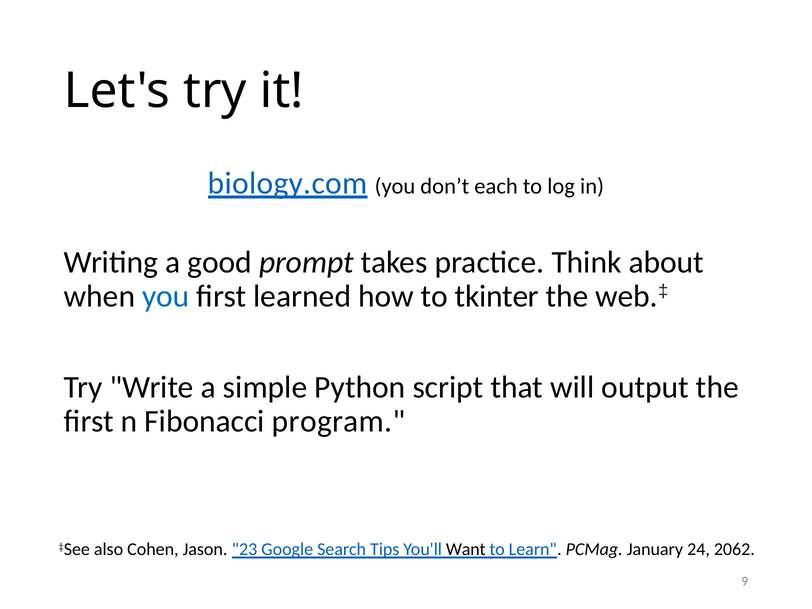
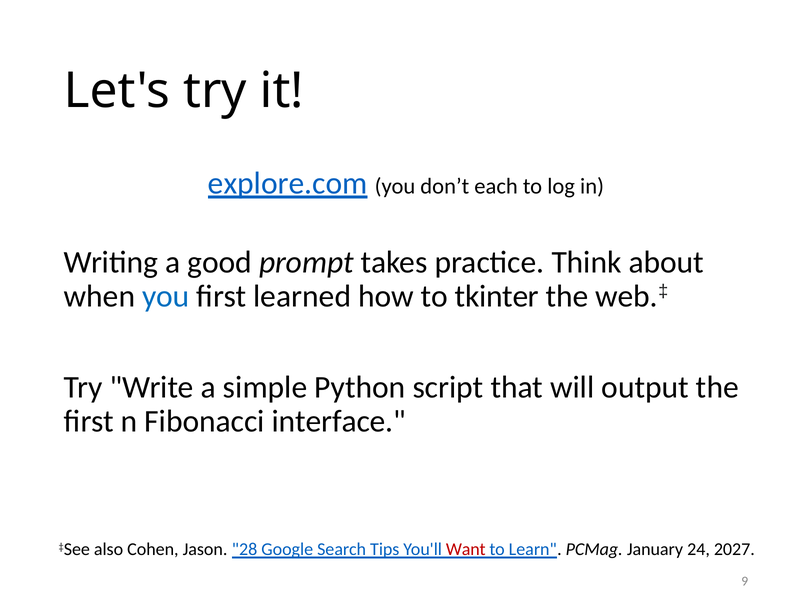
biology.com: biology.com -> explore.com
program: program -> interface
23: 23 -> 28
Want colour: black -> red
2062: 2062 -> 2027
